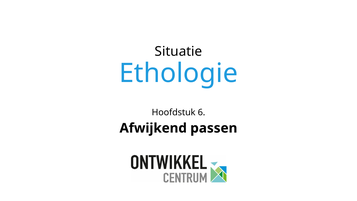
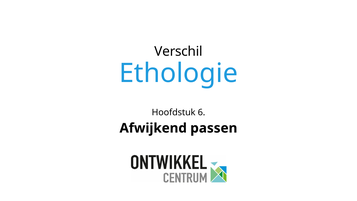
Situatie: Situatie -> Verschil
